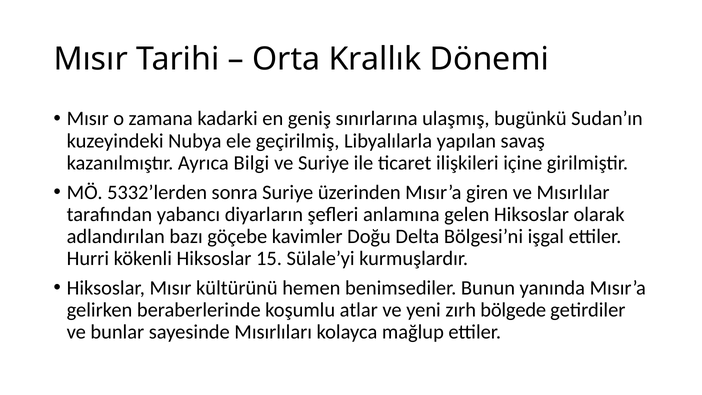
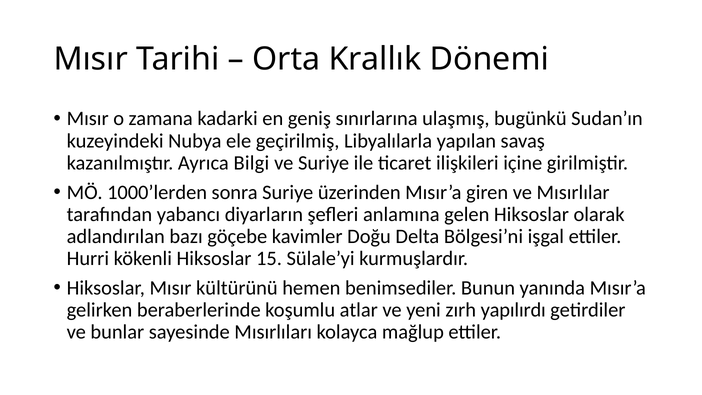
5332’lerden: 5332’lerden -> 1000’lerden
bölgede: bölgede -> yapılırdı
